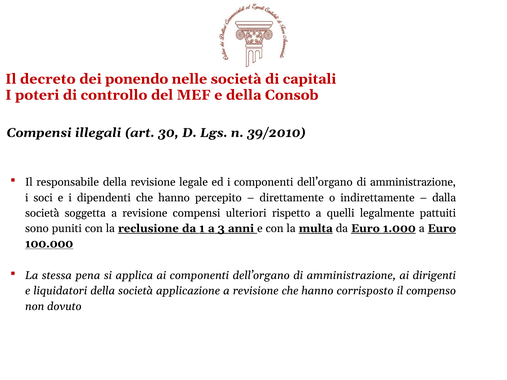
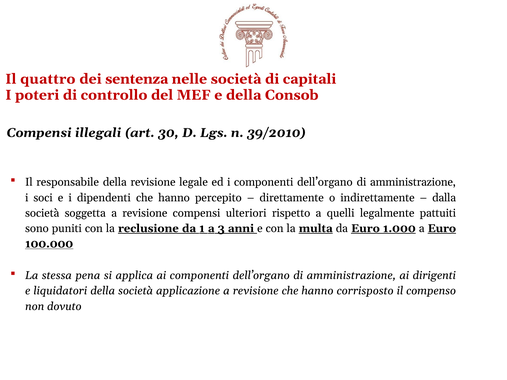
decreto: decreto -> quattro
ponendo: ponendo -> sentenza
